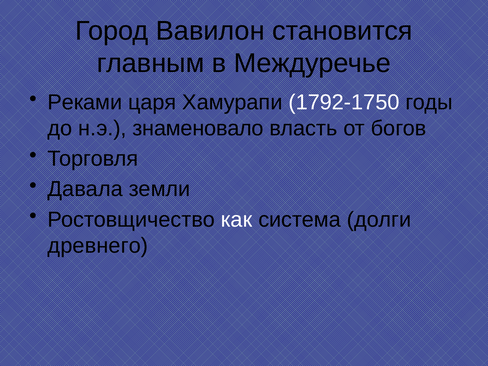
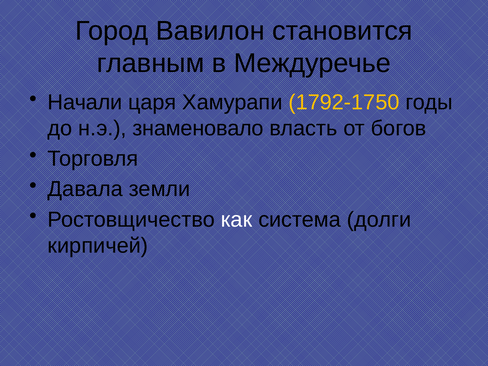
Реками: Реками -> Начали
1792-1750 colour: white -> yellow
древнего: древнего -> кирпичей
